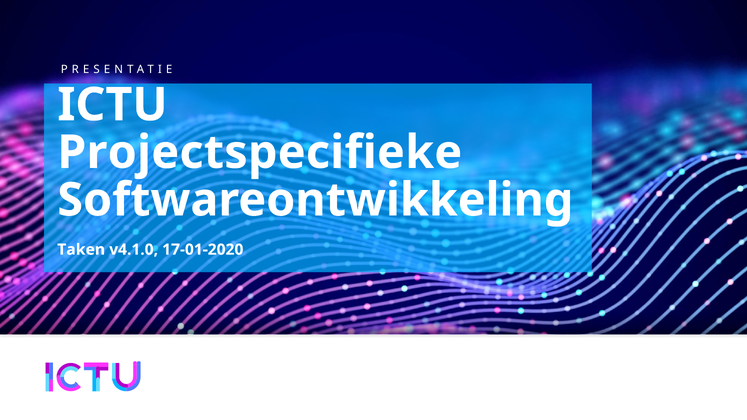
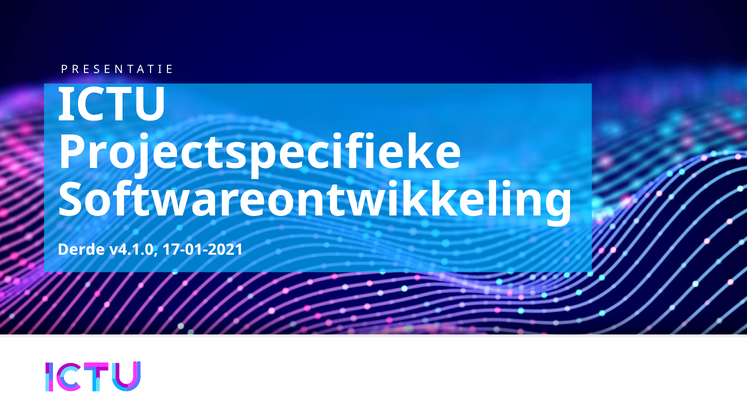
Taken: Taken -> Derde
17-01-2020: 17-01-2020 -> 17-01-2021
